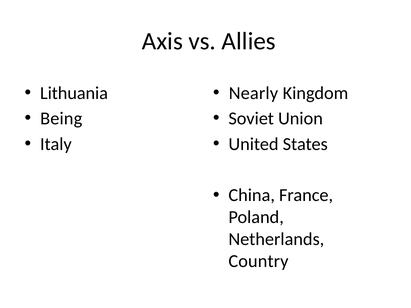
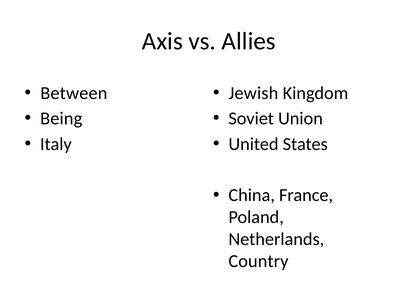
Lithuania: Lithuania -> Between
Nearly: Nearly -> Jewish
